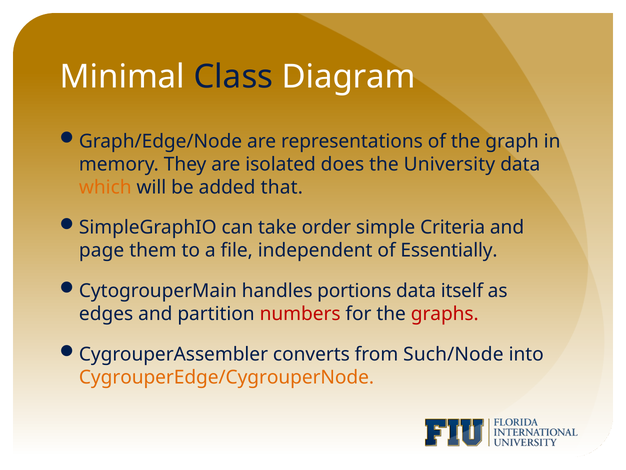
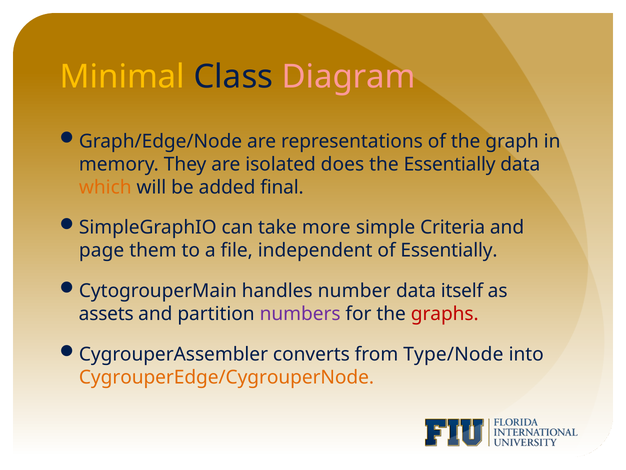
Minimal colour: white -> yellow
Diagram colour: white -> pink
the University: University -> Essentially
that: that -> final
order: order -> more
portions: portions -> number
edges: edges -> assets
numbers colour: red -> purple
Such/Node: Such/Node -> Type/Node
